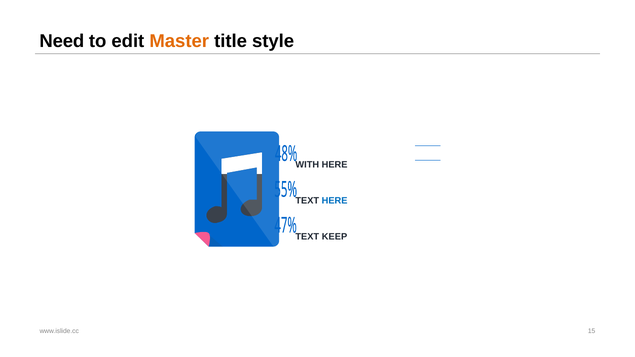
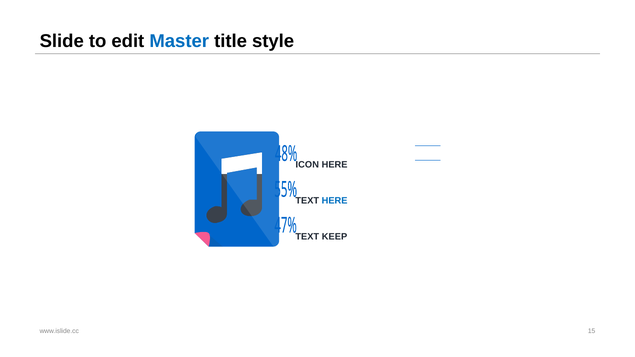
Need: Need -> Slide
Master colour: orange -> blue
WITH: WITH -> ICON
